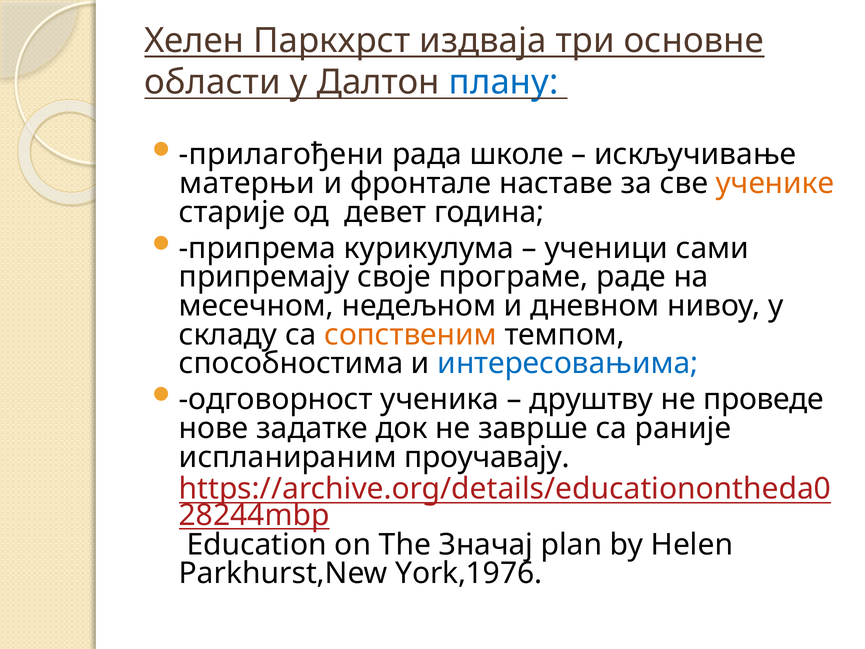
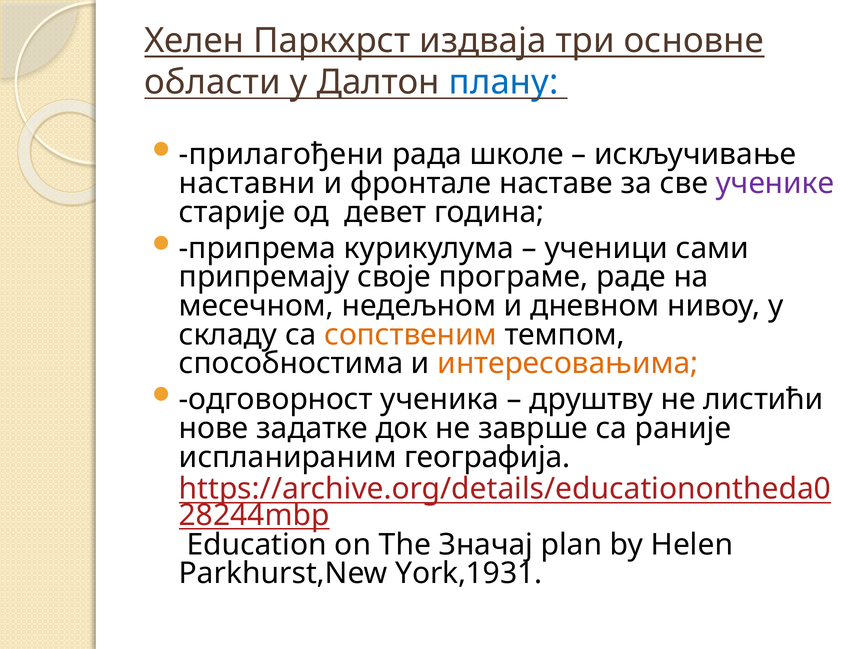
матерњи: матерњи -> наставни
ученике colour: orange -> purple
интересовањима colour: blue -> orange
проведе: проведе -> листићи
проучавају: проучавају -> географија
York,1976: York,1976 -> York,1931
